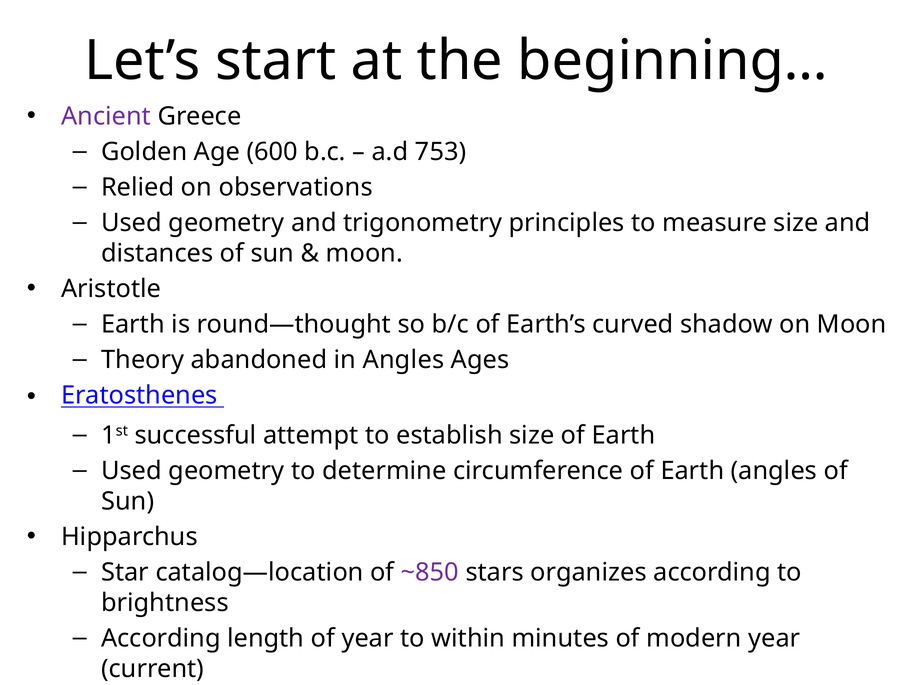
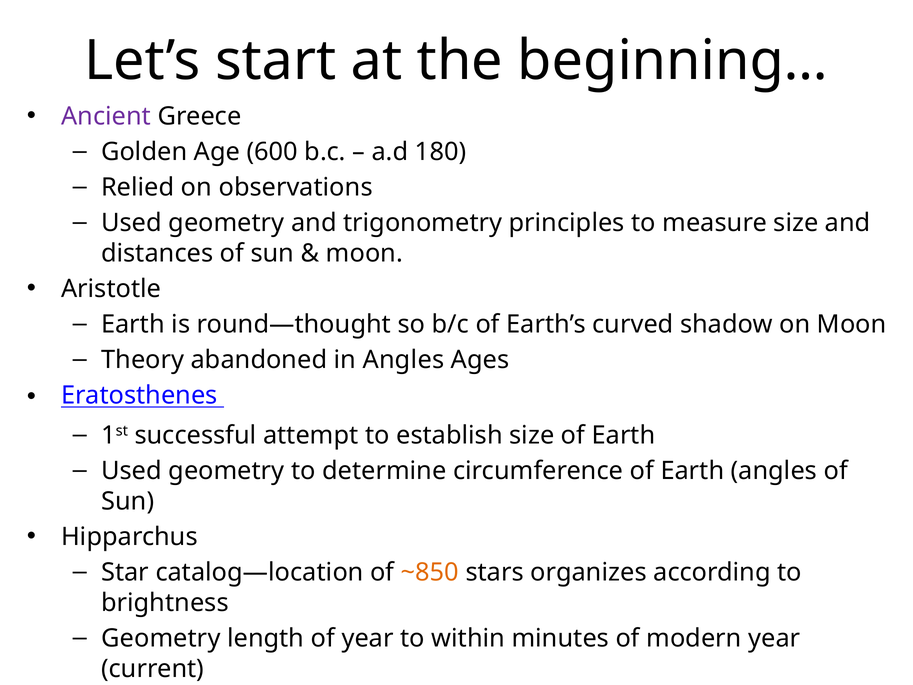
753: 753 -> 180
~850 colour: purple -> orange
According at (161, 638): According -> Geometry
